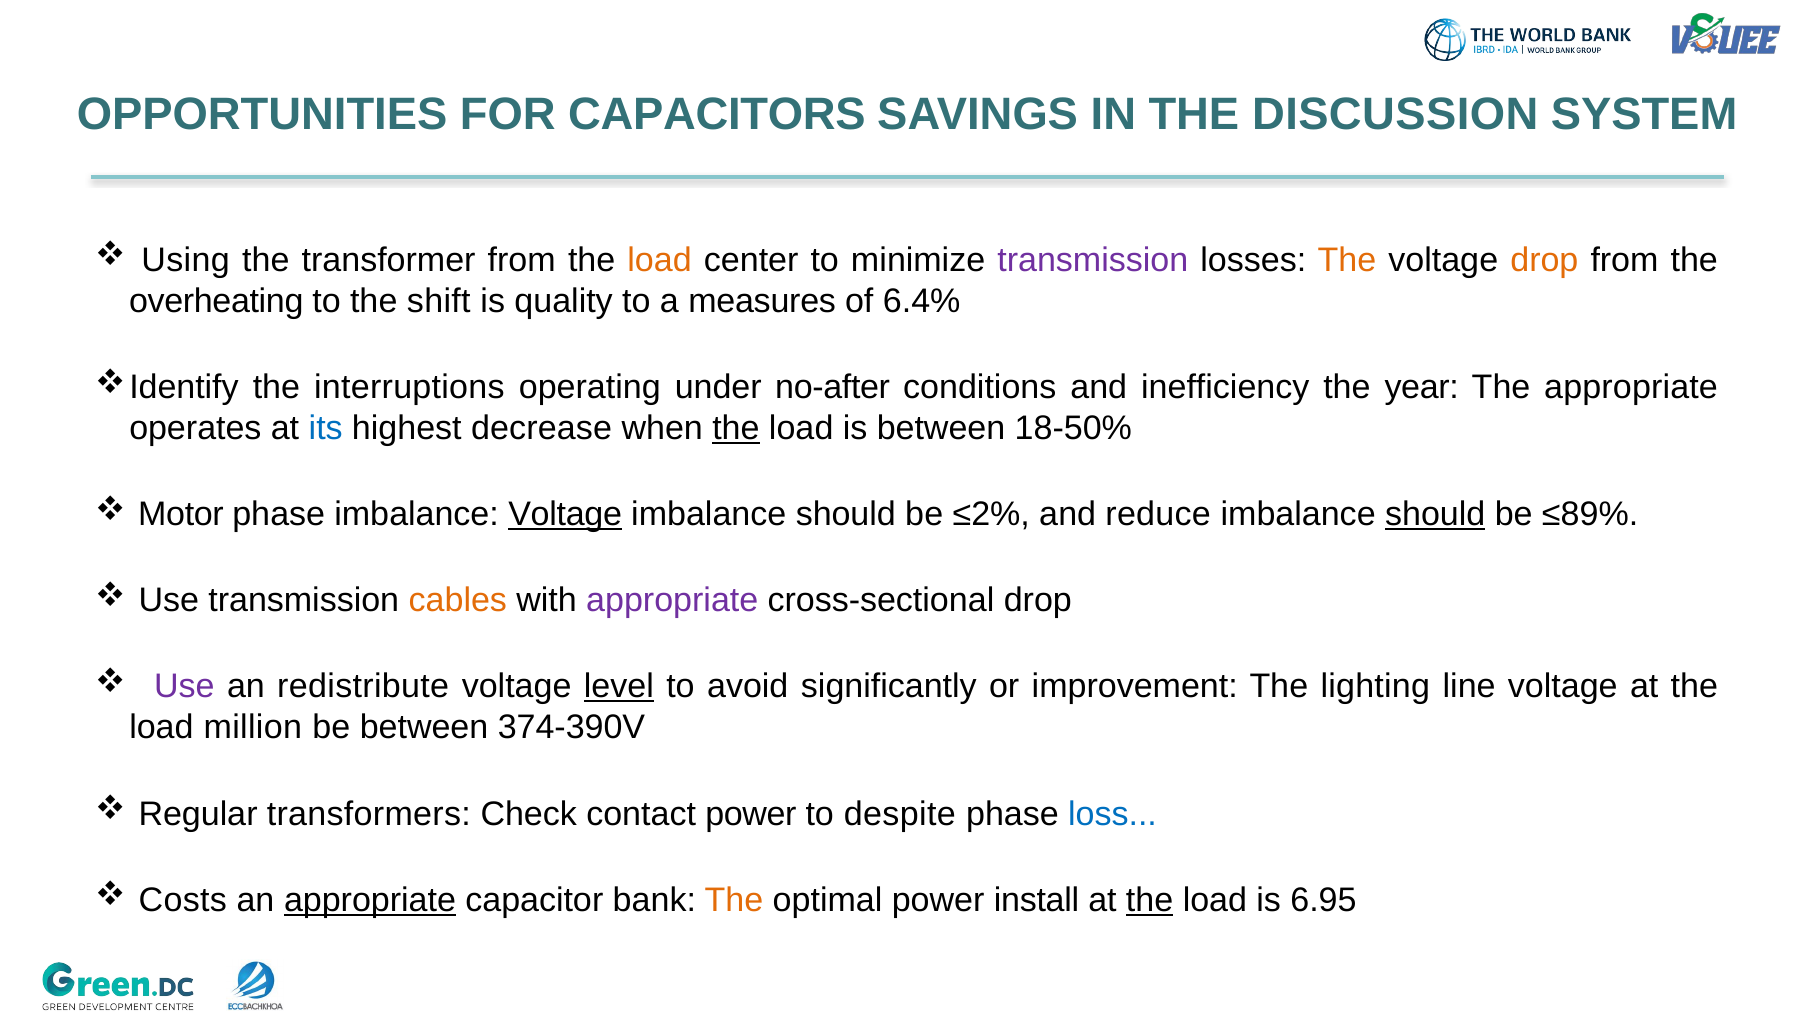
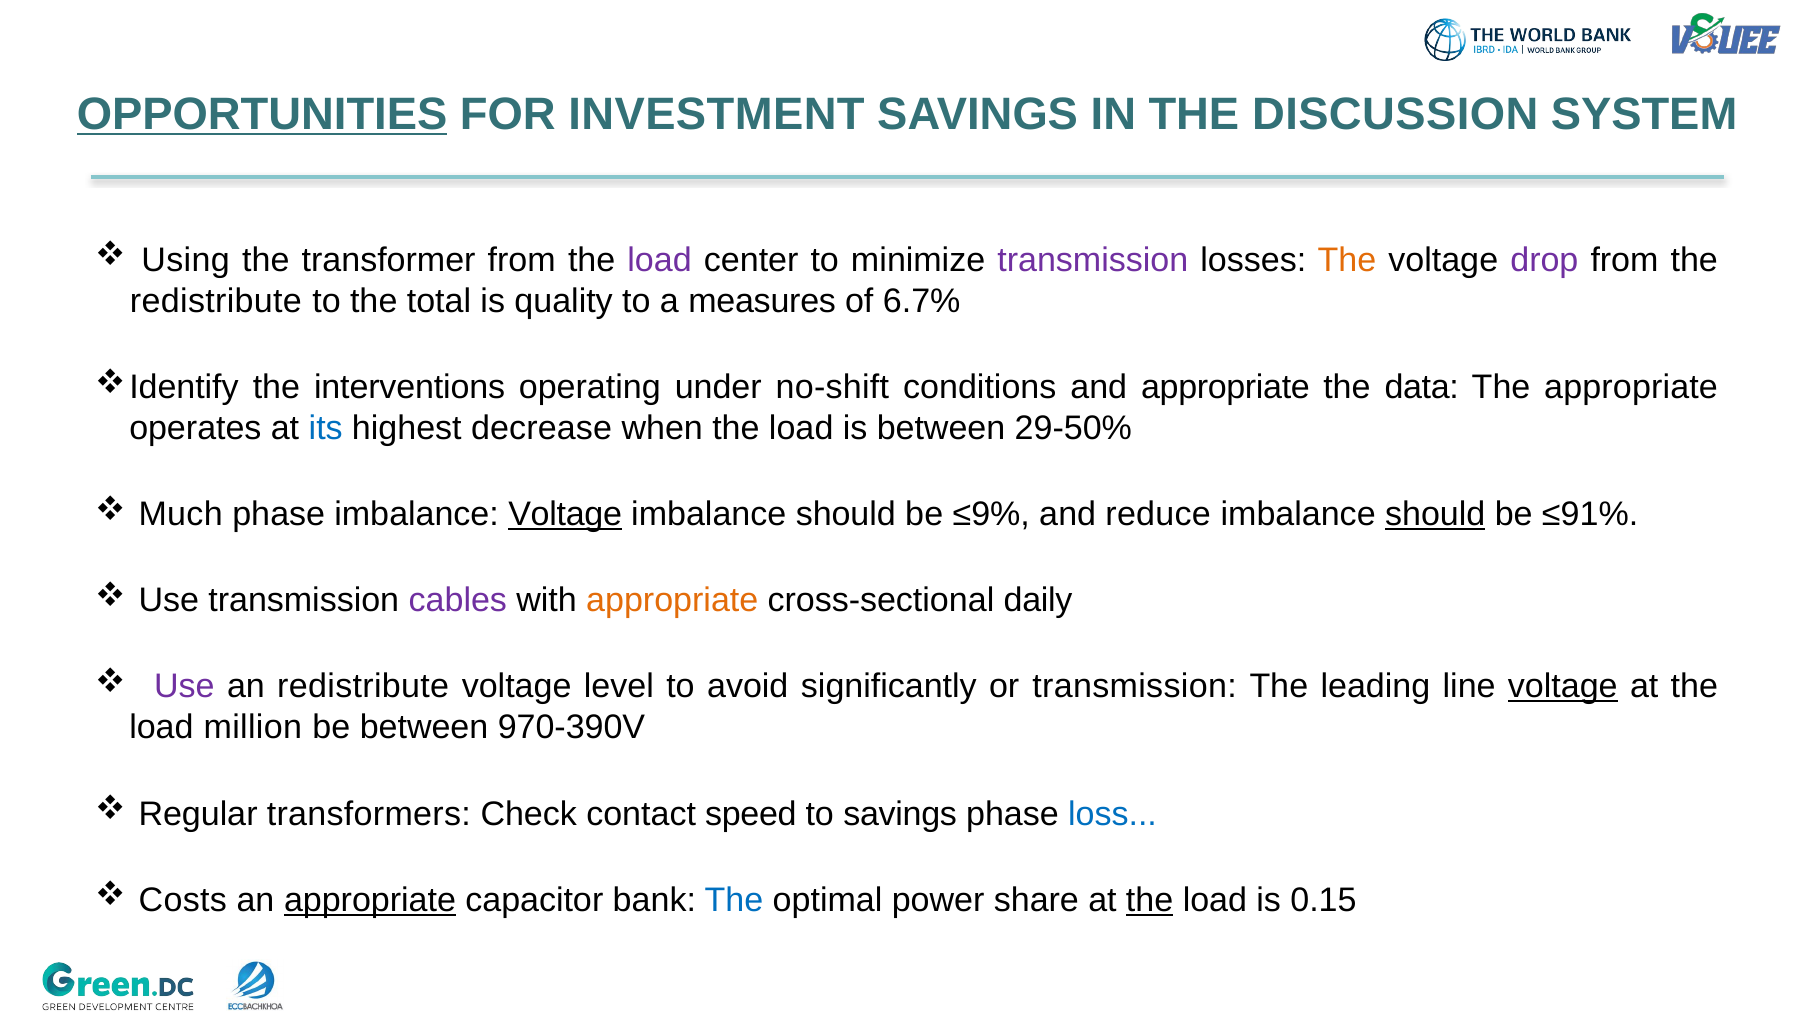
OPPORTUNITIES underline: none -> present
CAPACITORS: CAPACITORS -> INVESTMENT
load at (660, 260) colour: orange -> purple
drop at (1544, 260) colour: orange -> purple
overheating at (216, 301): overheating -> redistribute
shift: shift -> total
6.4%: 6.4% -> 6.7%
interruptions: interruptions -> interventions
no-after: no-after -> no-shift
and inefficiency: inefficiency -> appropriate
year: year -> data
the at (736, 428) underline: present -> none
18-50%: 18-50% -> 29-50%
Motor: Motor -> Much
≤2%: ≤2% -> ≤9%
≤89%: ≤89% -> ≤91%
cables colour: orange -> purple
appropriate at (672, 601) colour: purple -> orange
cross-sectional drop: drop -> daily
level underline: present -> none
or improvement: improvement -> transmission
lighting: lighting -> leading
voltage at (1563, 687) underline: none -> present
374-390V: 374-390V -> 970-390V
contact power: power -> speed
to despite: despite -> savings
The at (734, 900) colour: orange -> blue
install: install -> share
6.95: 6.95 -> 0.15
